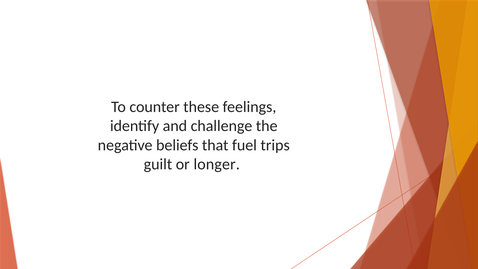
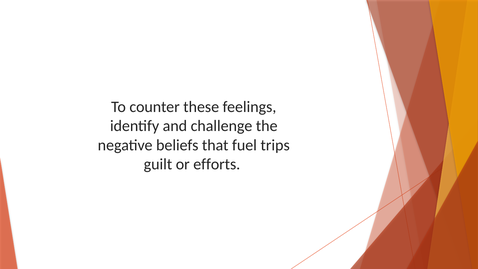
longer: longer -> efforts
